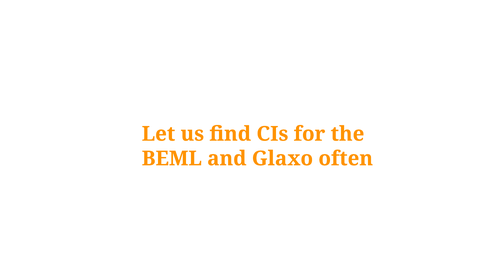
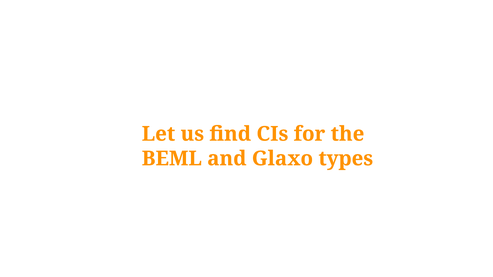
often: often -> types
